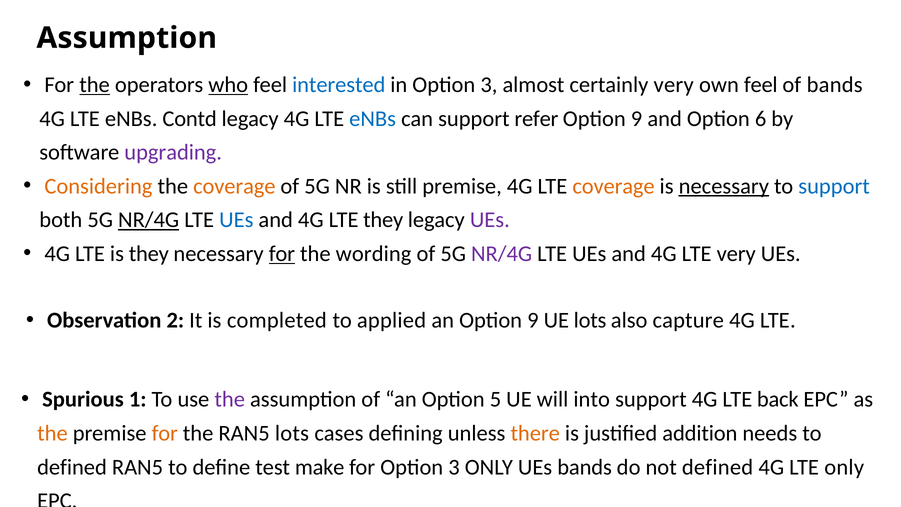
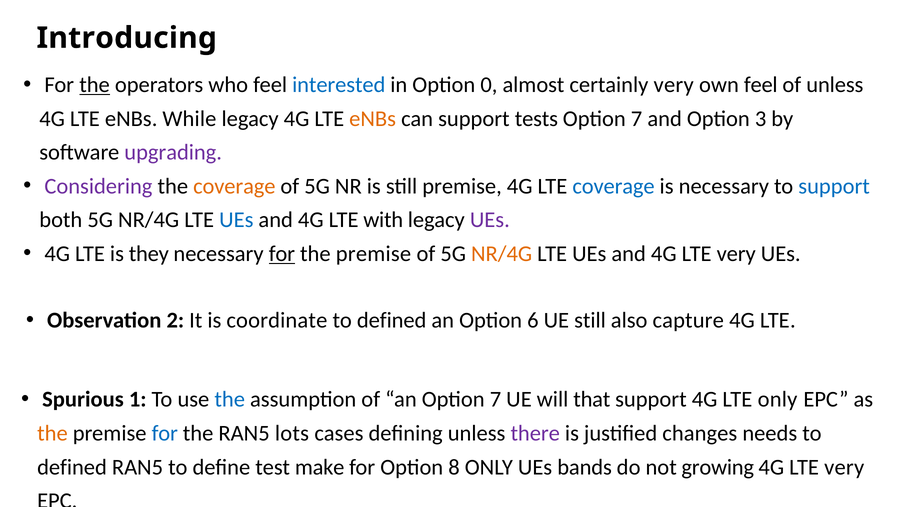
Assumption at (127, 38): Assumption -> Introducing
who underline: present -> none
in Option 3: 3 -> 0
of bands: bands -> unless
Contd: Contd -> While
eNBs at (373, 119) colour: blue -> orange
refer: refer -> tests
9 at (637, 119): 9 -> 7
6: 6 -> 3
Considering colour: orange -> purple
coverage at (614, 186) colour: orange -> blue
necessary at (724, 186) underline: present -> none
NR/4G at (149, 220) underline: present -> none
LTE they: they -> with
wording at (374, 254): wording -> premise
NR/4G at (502, 254) colour: purple -> orange
completed: completed -> coordinate
applied at (392, 320): applied -> defined
an Option 9: 9 -> 6
UE lots: lots -> still
the at (230, 400) colour: purple -> blue
an Option 5: 5 -> 7
into: into -> that
LTE back: back -> only
for at (165, 433) colour: orange -> blue
there colour: orange -> purple
addition: addition -> changes
for Option 3: 3 -> 8
not defined: defined -> growing
only at (844, 467): only -> very
